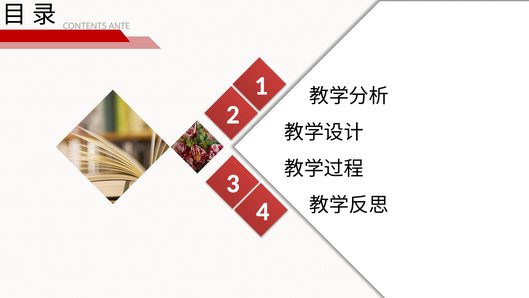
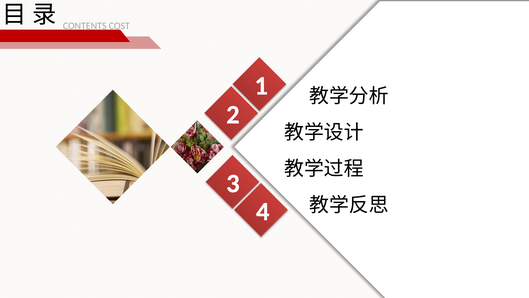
ANTE: ANTE -> COST
